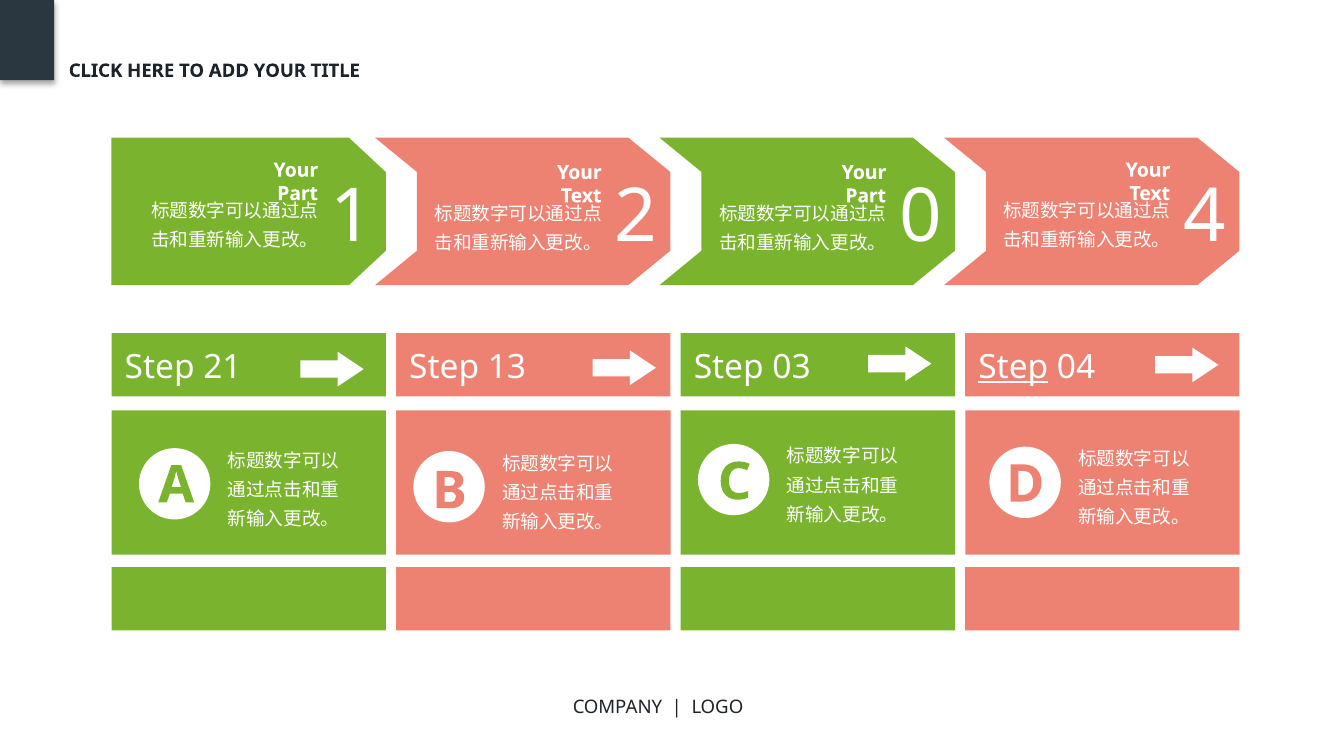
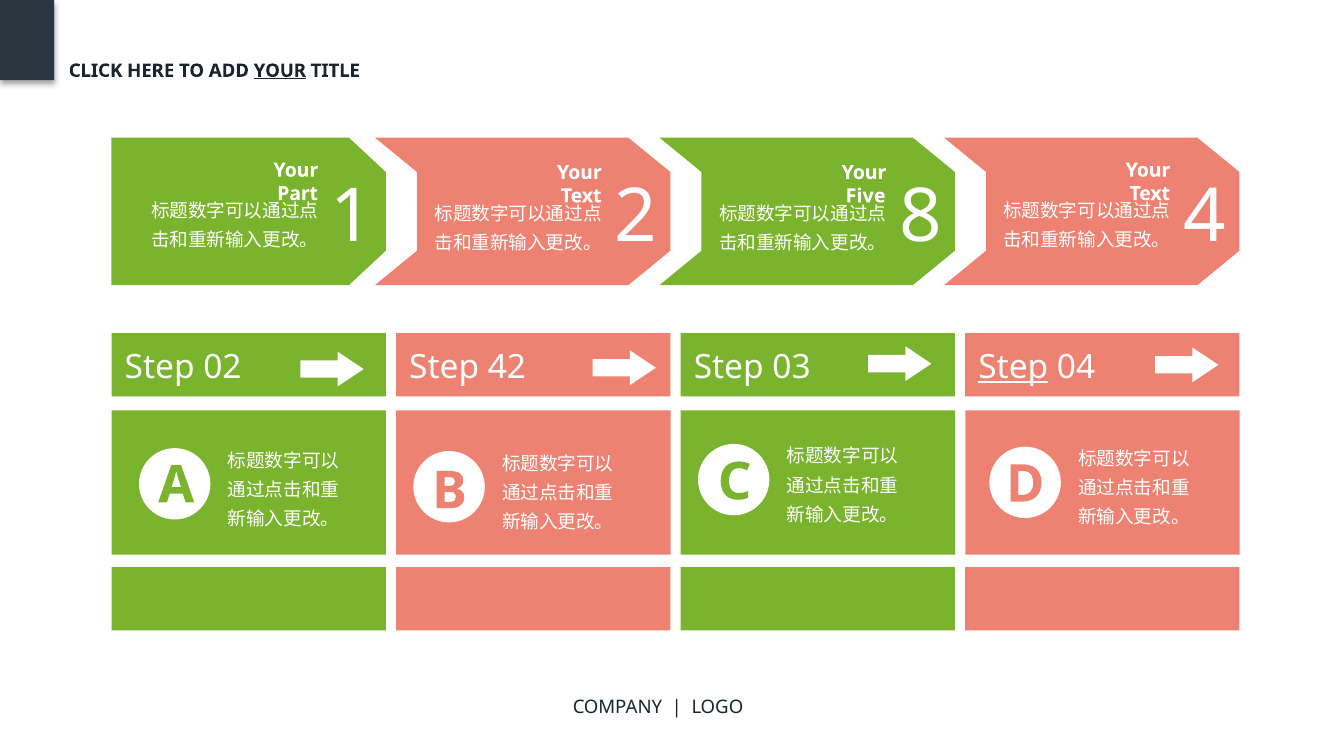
YOUR at (280, 71) underline: none -> present
Part at (866, 196): Part -> Five
0: 0 -> 8
21: 21 -> 02
13: 13 -> 42
